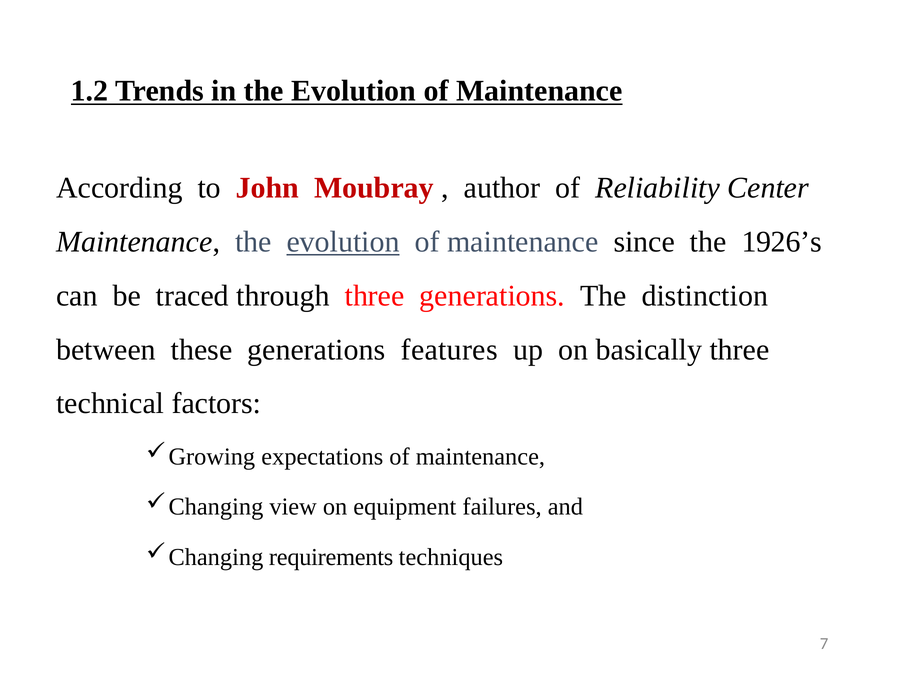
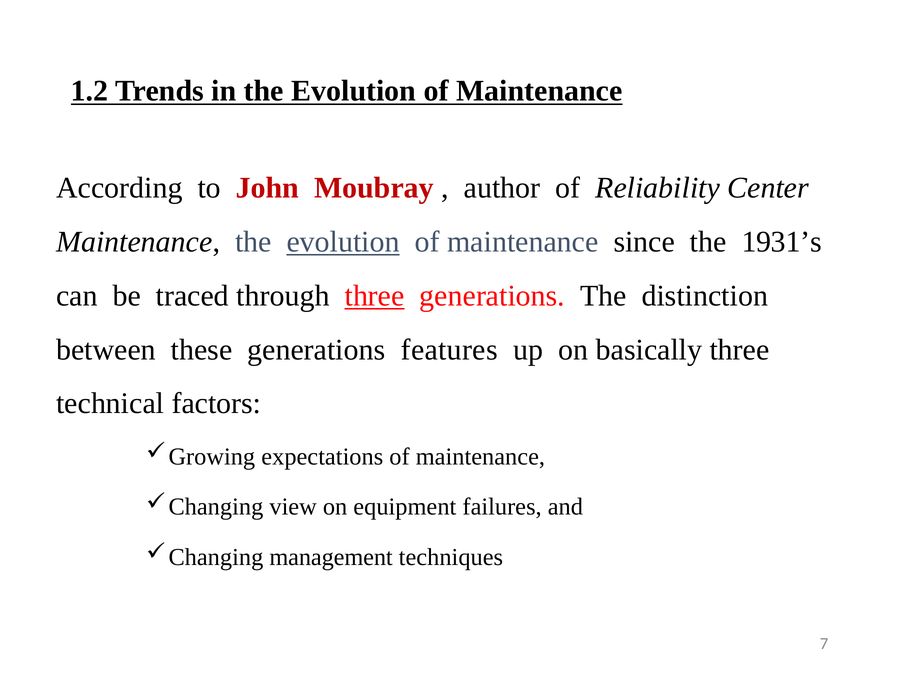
1926’s: 1926’s -> 1931’s
three at (375, 296) underline: none -> present
requirements: requirements -> management
